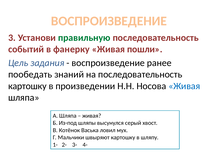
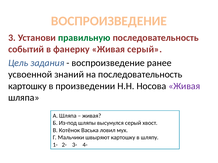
Живая пошли: пошли -> серый
пообедать: пообедать -> усвоенной
Живая at (184, 86) colour: blue -> purple
